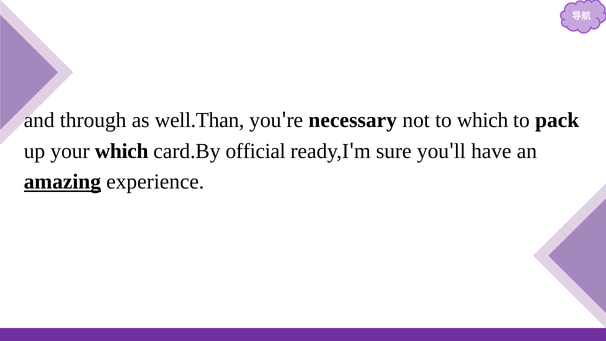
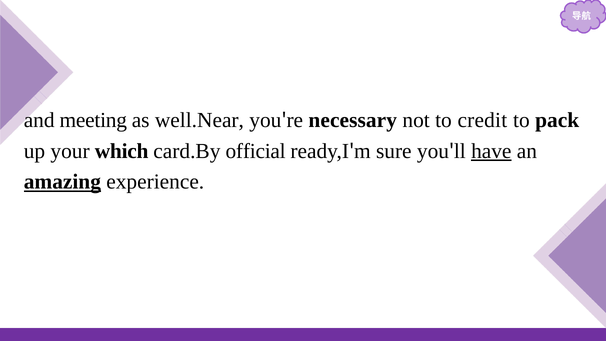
through: through -> meeting
well.Than: well.Than -> well.Near
to which: which -> credit
have underline: none -> present
